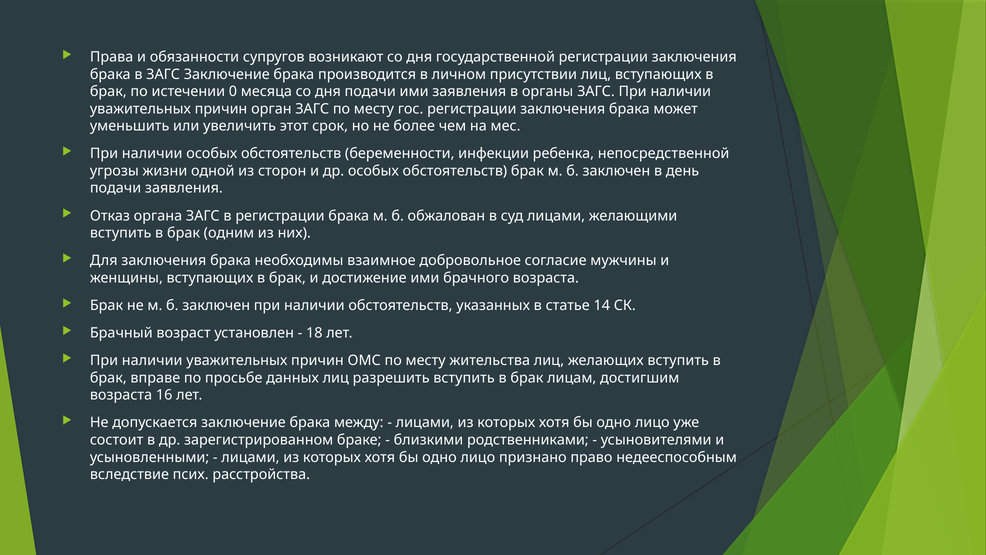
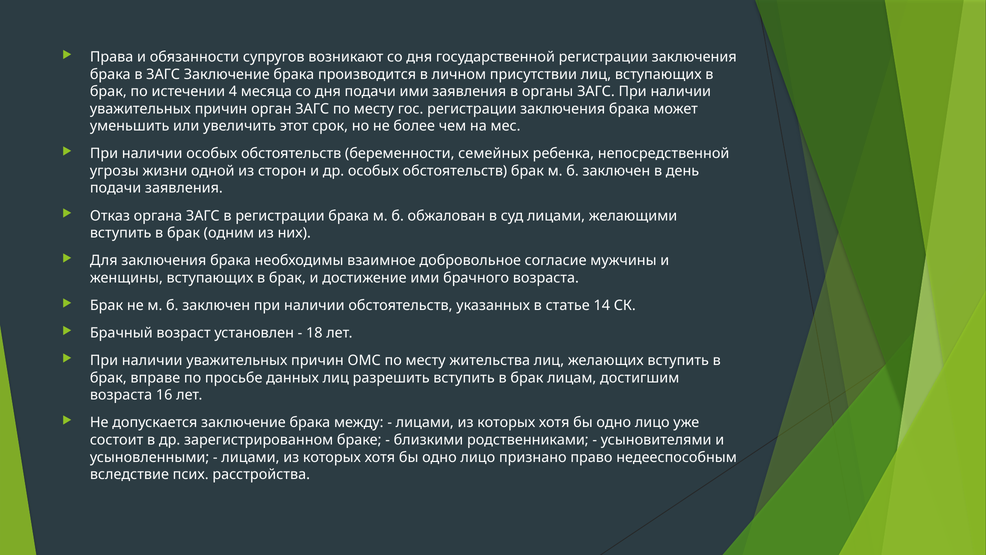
0: 0 -> 4
инфекции: инфекции -> семейных
